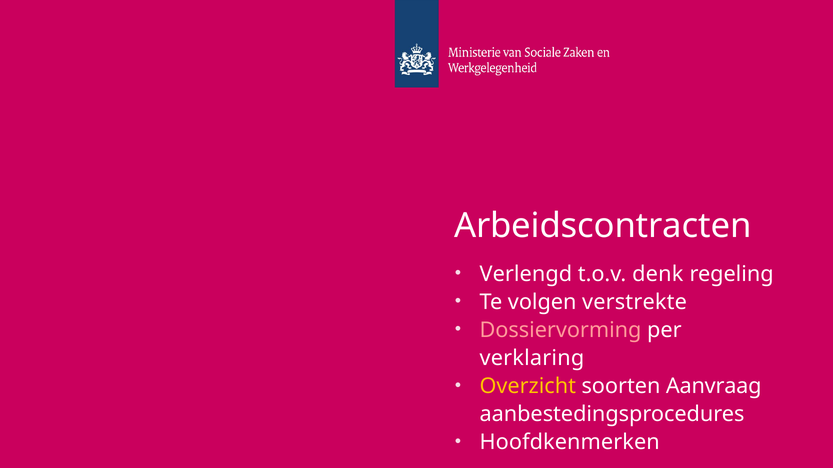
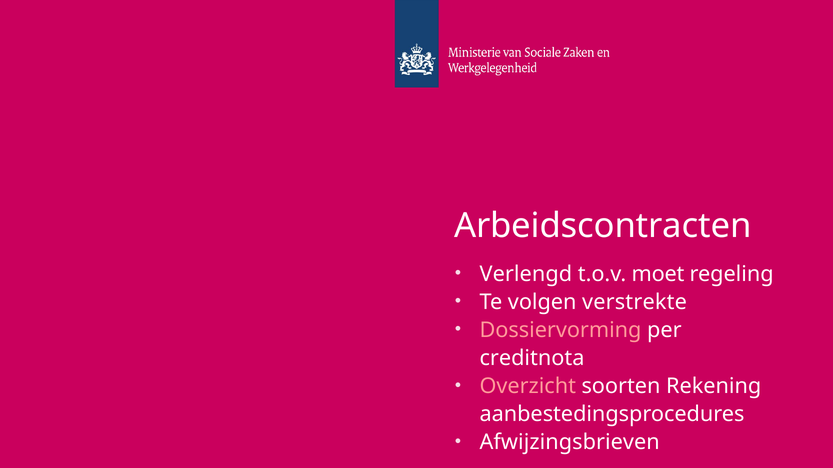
denk: denk -> moet
verklaring: verklaring -> creditnota
Overzicht colour: yellow -> pink
Aanvraag: Aanvraag -> Rekening
Hoofdkenmerken: Hoofdkenmerken -> Afwijzingsbrieven
